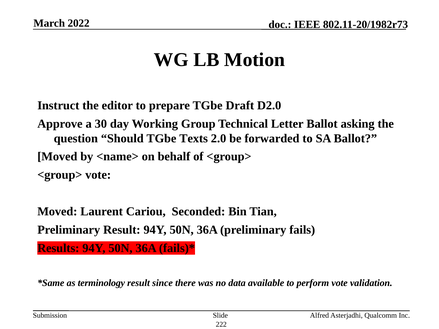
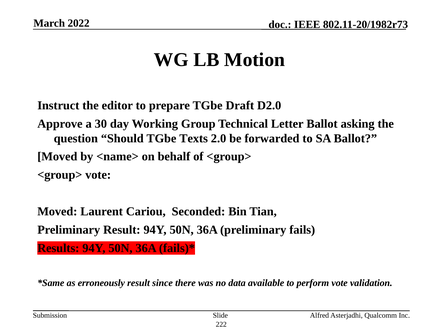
terminology: terminology -> erroneously
